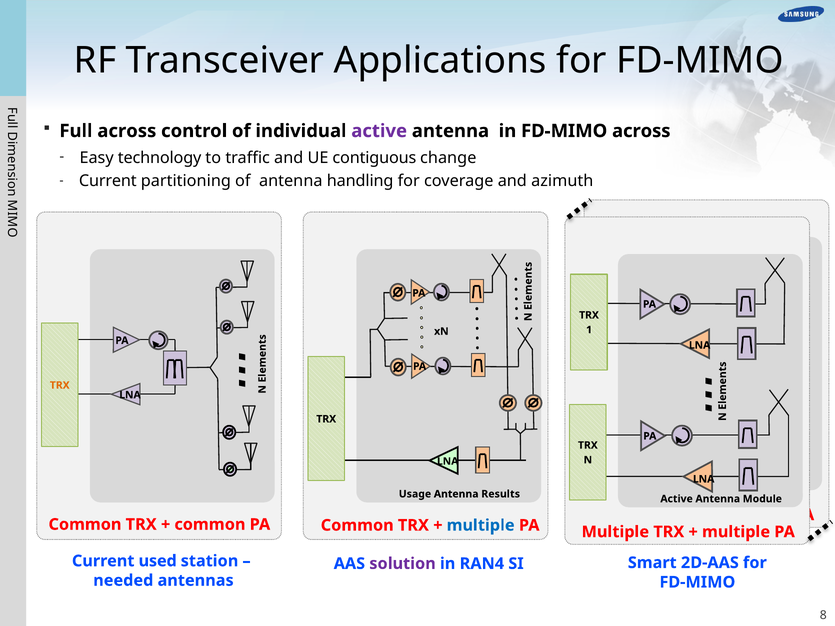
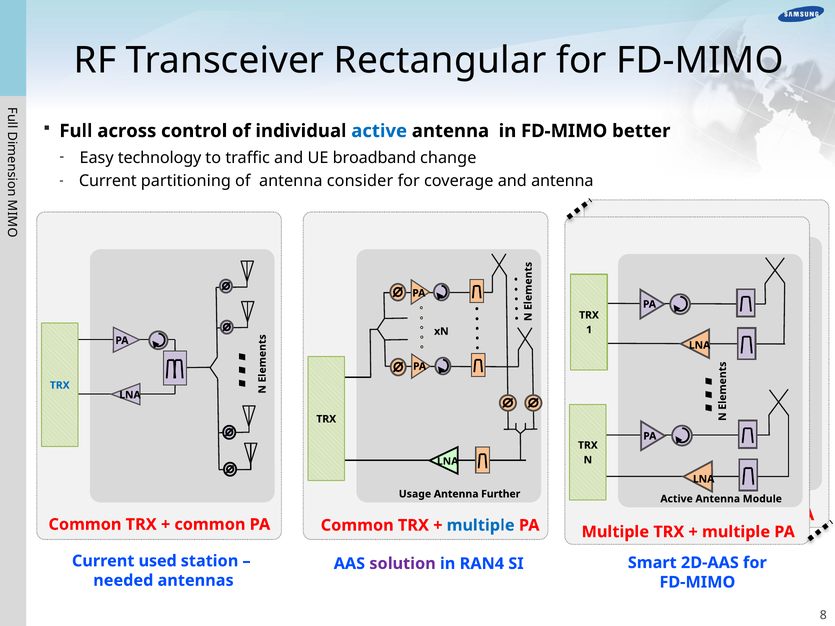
Applications: Applications -> Rectangular
active at (379, 131) colour: purple -> blue
FD-MIMO across: across -> better
contiguous: contiguous -> broadband
handling: handling -> consider
and azimuth: azimuth -> antenna
TRX at (60, 385) colour: orange -> blue
Results: Results -> Further
